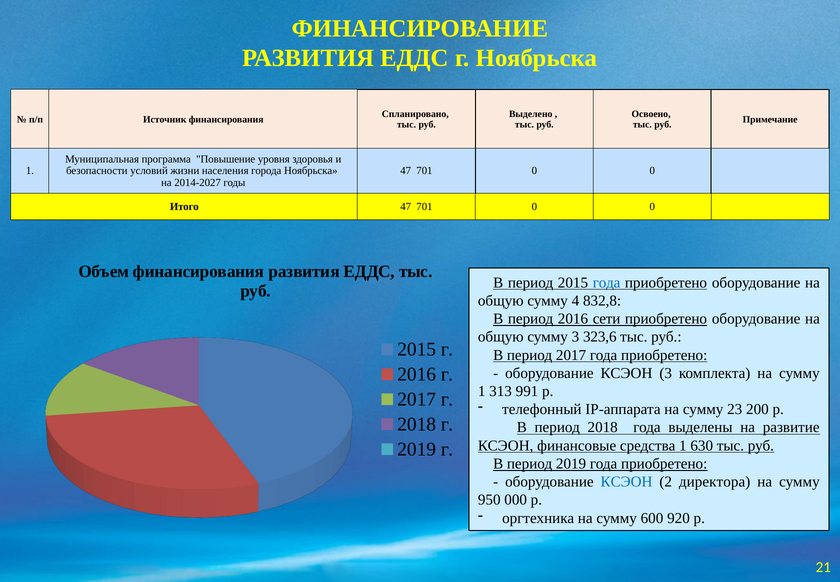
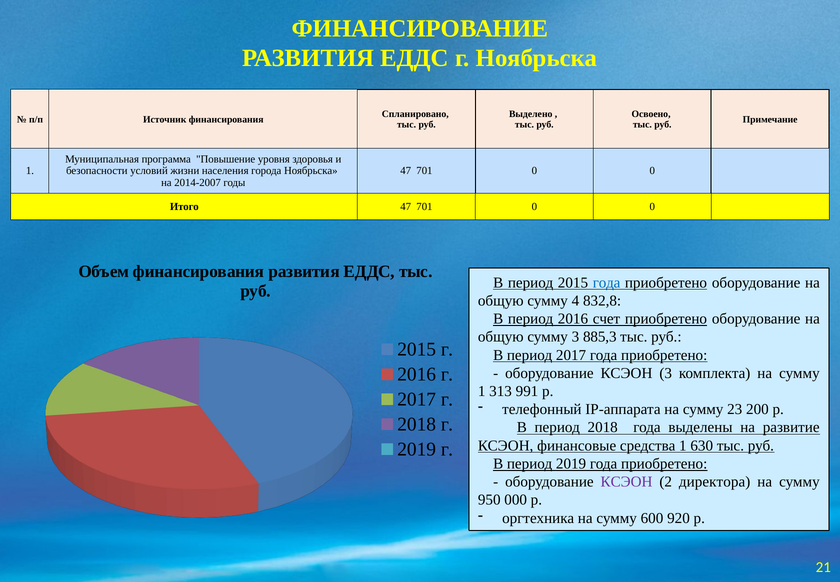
2014-2027: 2014-2027 -> 2014-2007
сети: сети -> счет
323,6: 323,6 -> 885,3
КСЭОН at (627, 481) colour: blue -> purple
